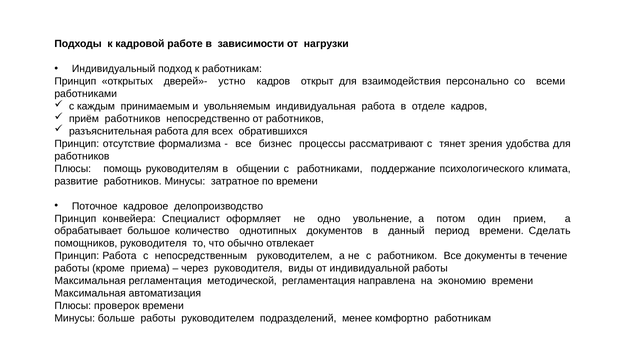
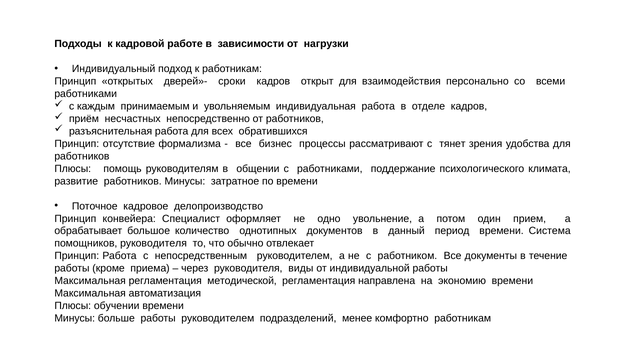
устно: устно -> сроки
приём работников: работников -> несчастных
Сделать: Сделать -> Система
проверок: проверок -> обучении
